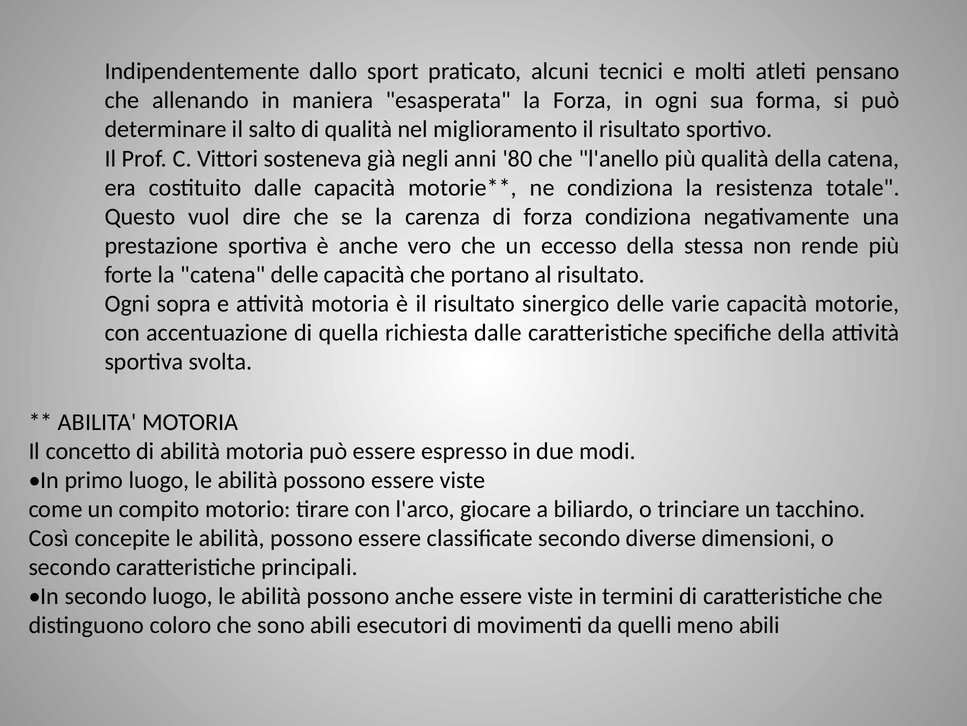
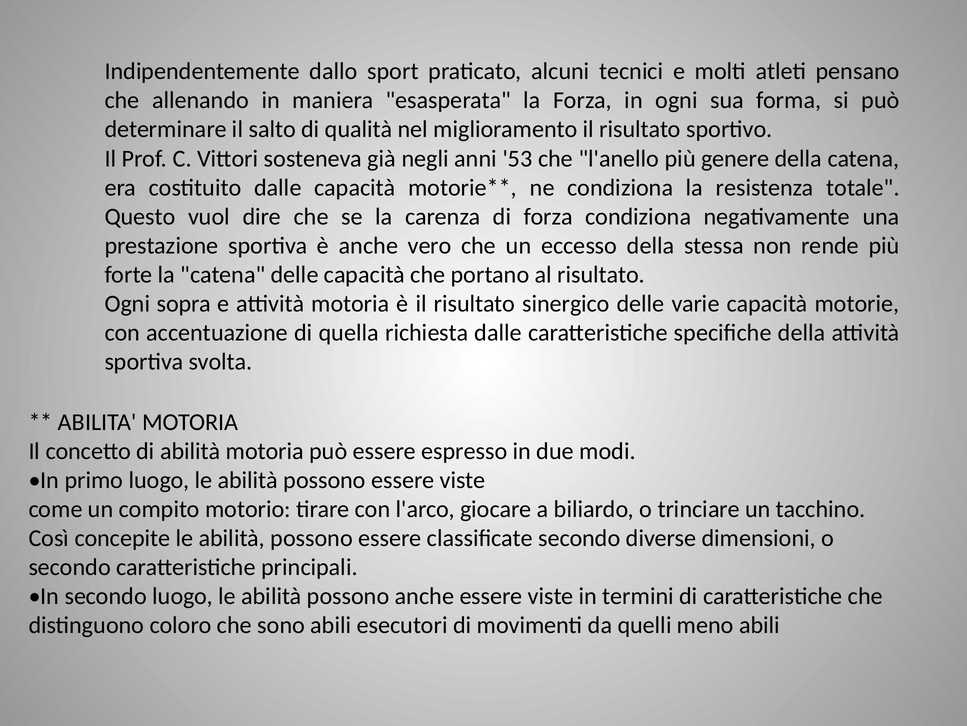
80: 80 -> 53
più qualità: qualità -> genere
